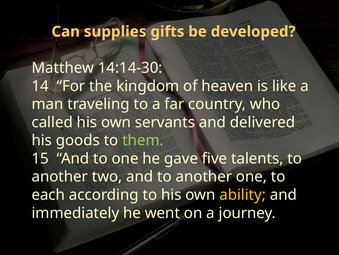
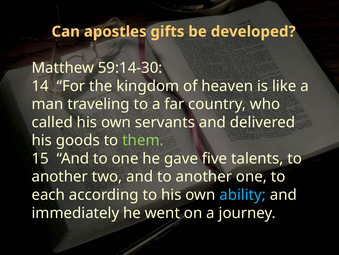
supplies: supplies -> apostles
14:14-30: 14:14-30 -> 59:14-30
ability colour: yellow -> light blue
